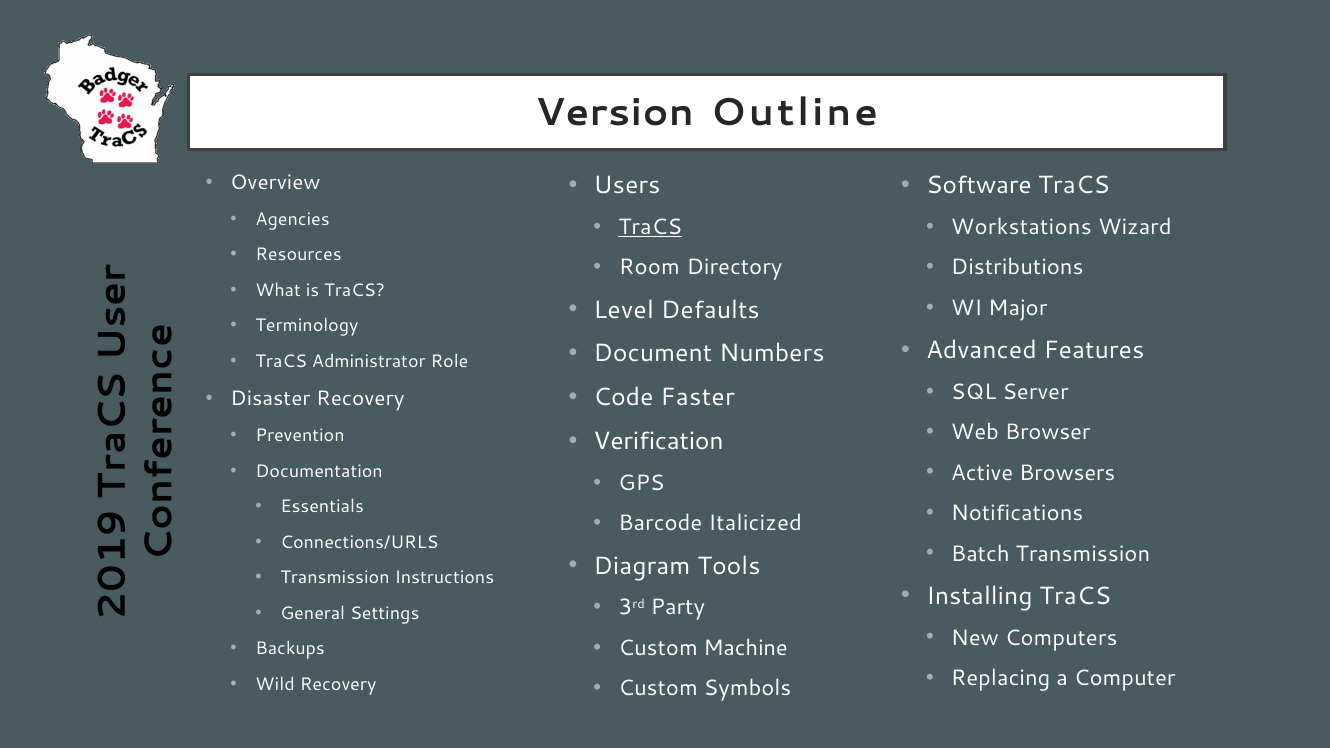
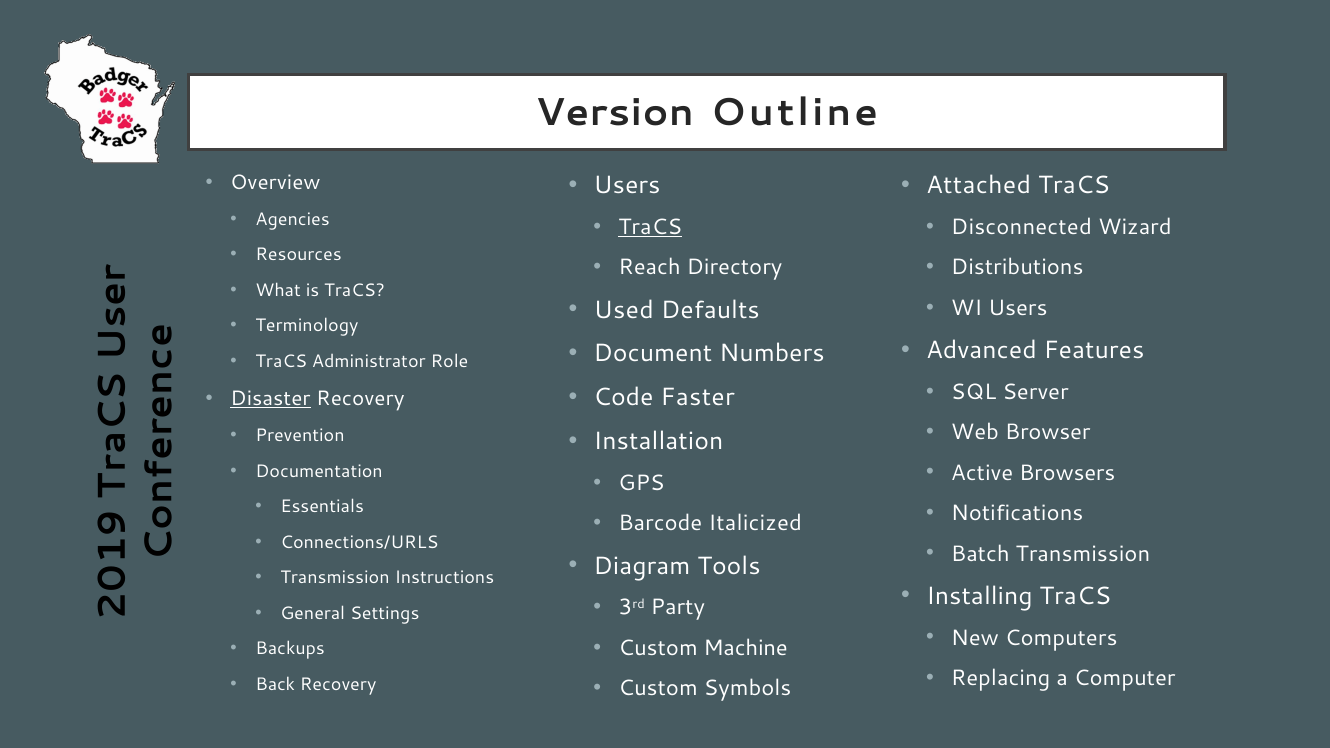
Software: Software -> Attached
Workstations: Workstations -> Disconnected
Room: Room -> Reach
WI Major: Major -> Users
Level: Level -> Used
Disaster underline: none -> present
Verification: Verification -> Installation
Wild: Wild -> Back
